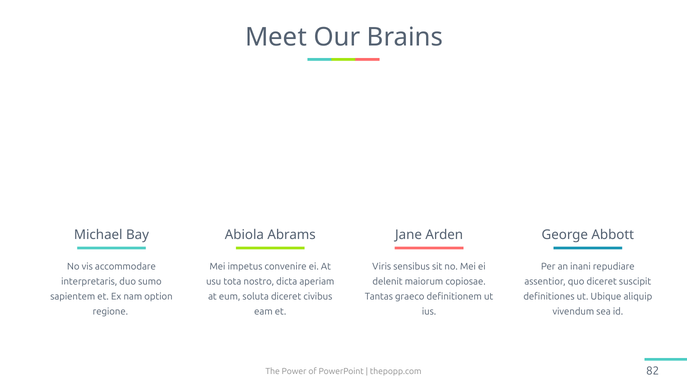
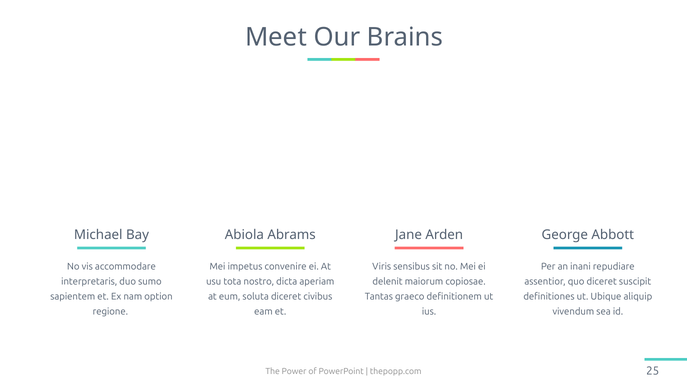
82: 82 -> 25
